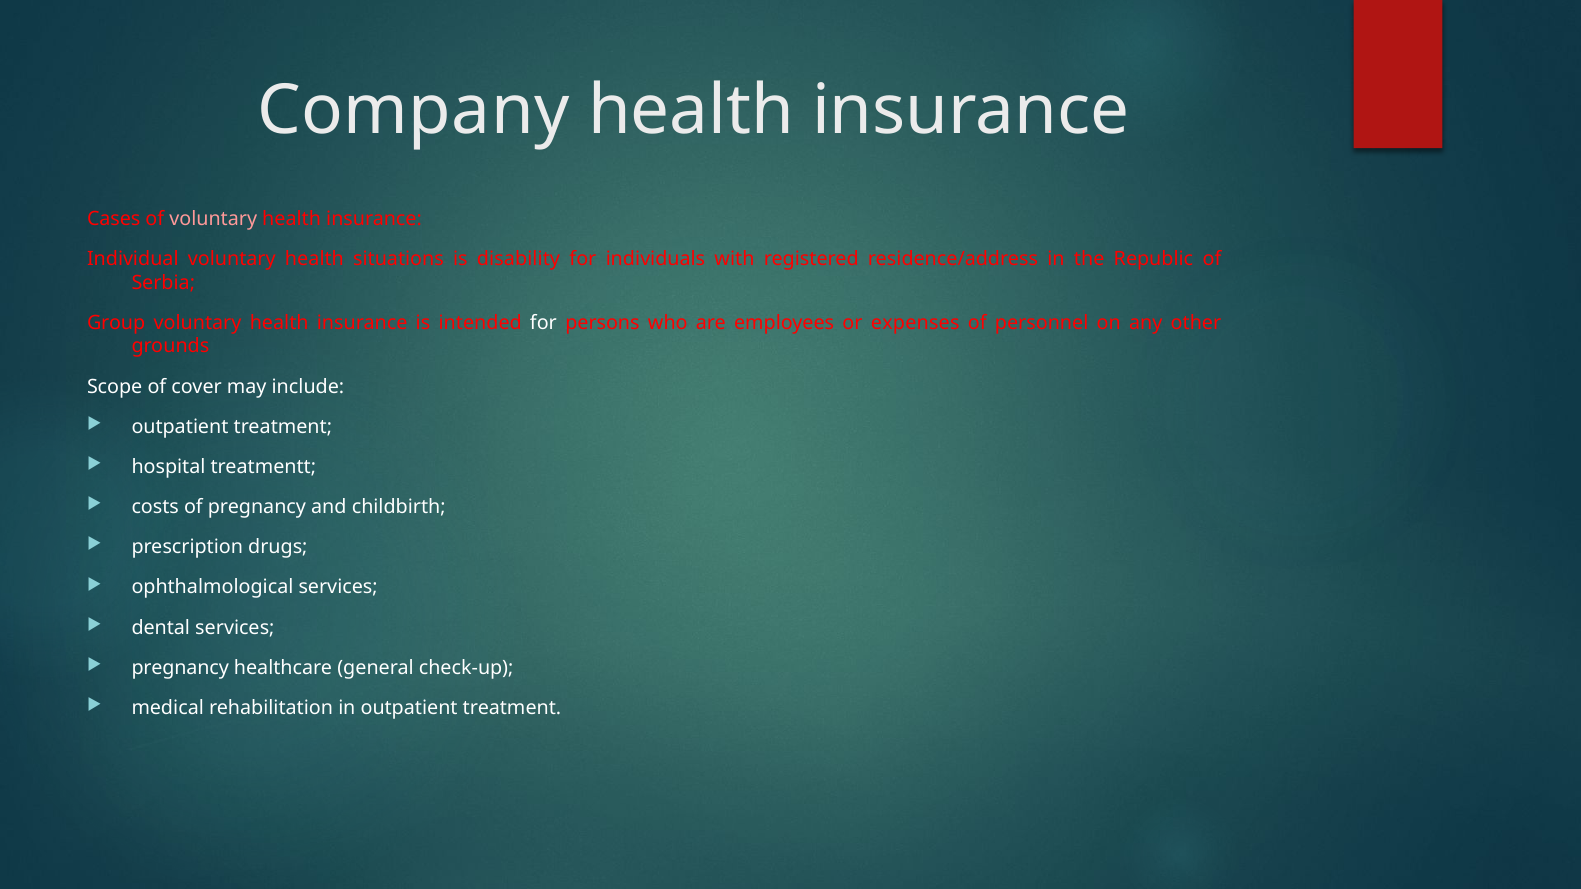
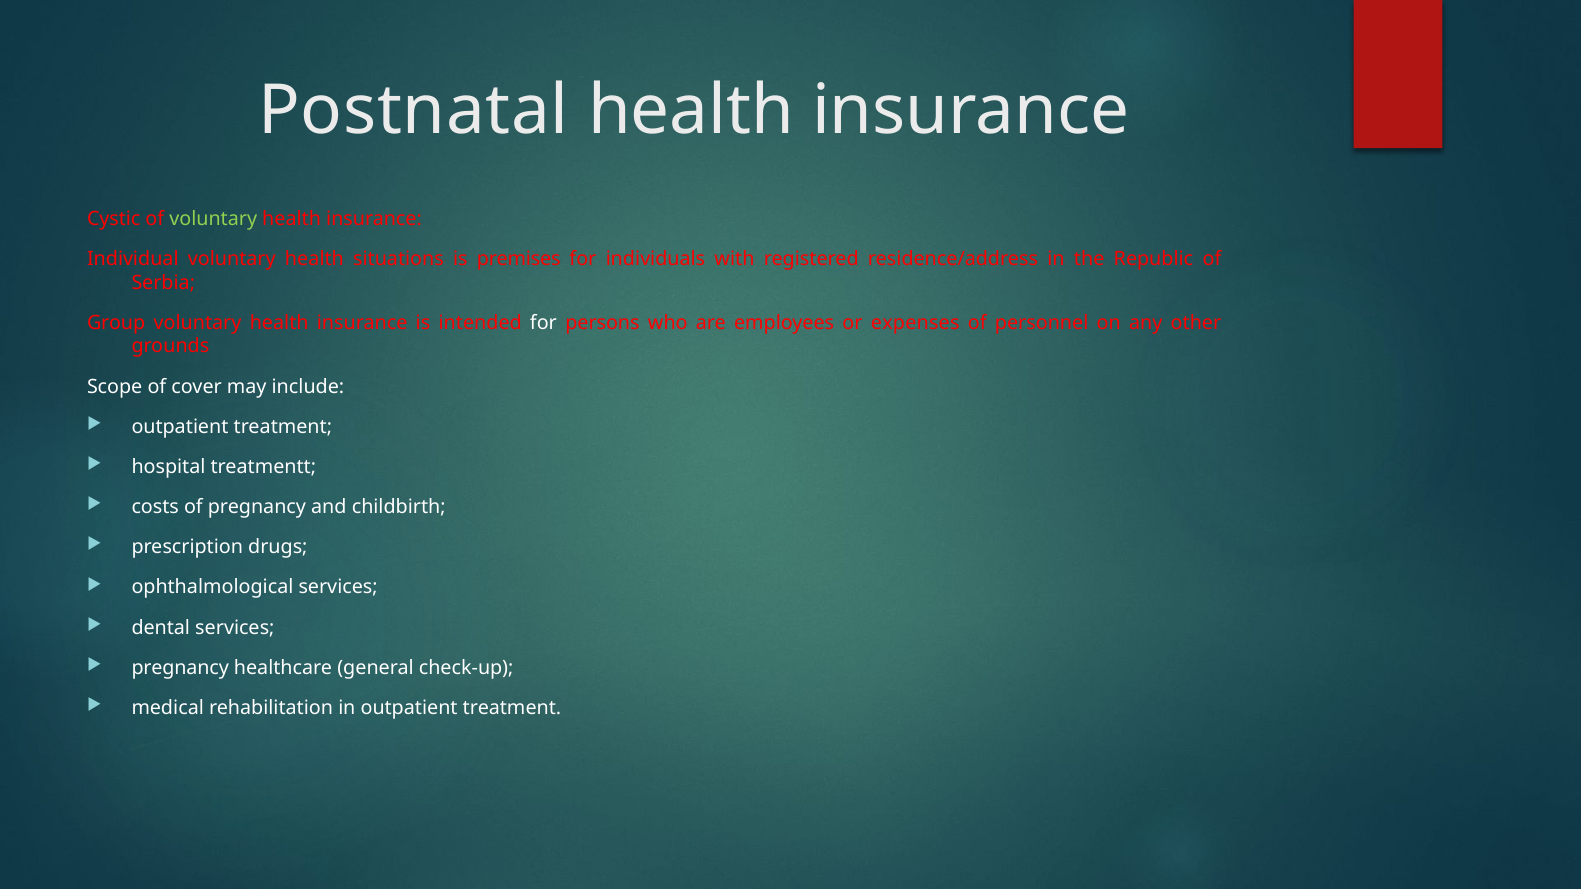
Company: Company -> Postnatal
Cases: Cases -> Cystic
voluntary at (213, 219) colour: pink -> light green
disability: disability -> premises
